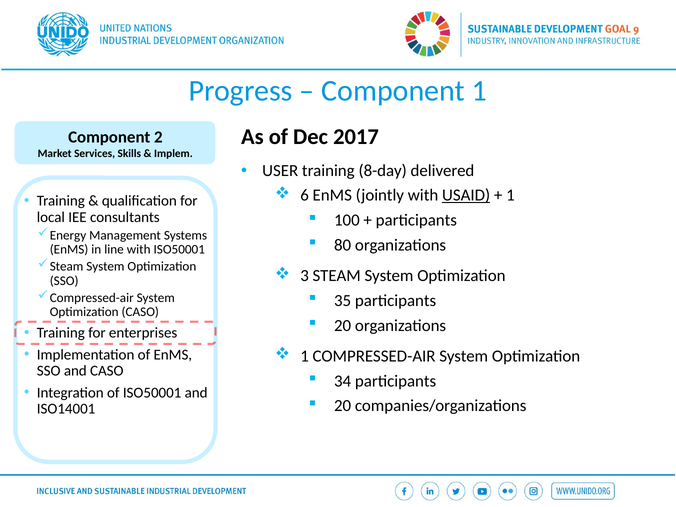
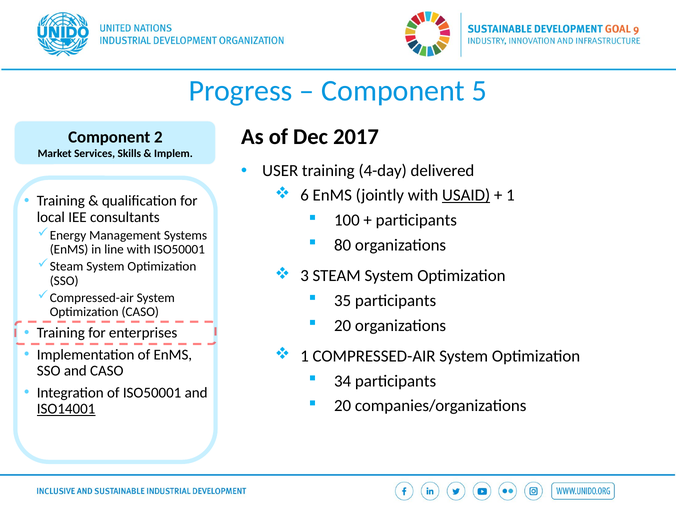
Component 1: 1 -> 5
8-day: 8-day -> 4-day
ISO14001 underline: none -> present
